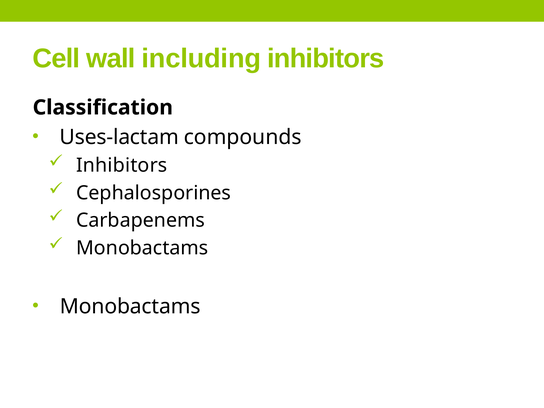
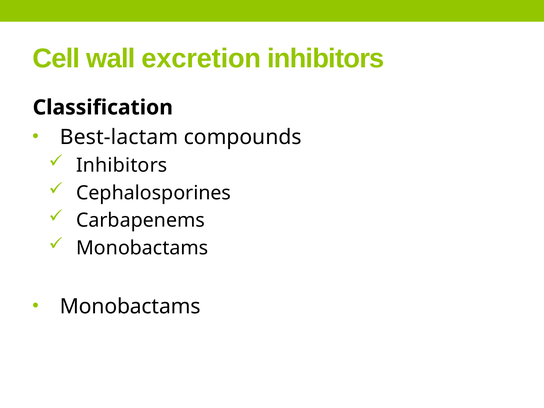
including: including -> excretion
Uses-lactam: Uses-lactam -> Best-lactam
